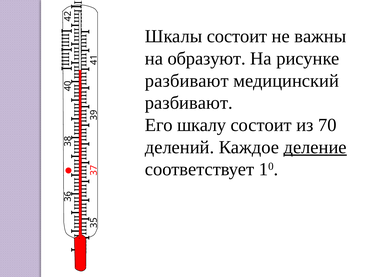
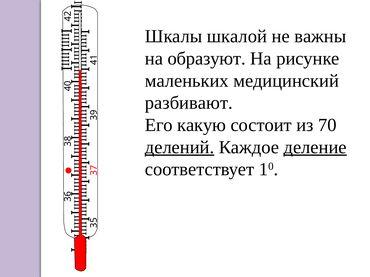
Шкалы состоит: состоит -> шкалой
разбивают at (187, 81): разбивают -> маленьких
шкалу: шкалу -> какую
делений underline: none -> present
